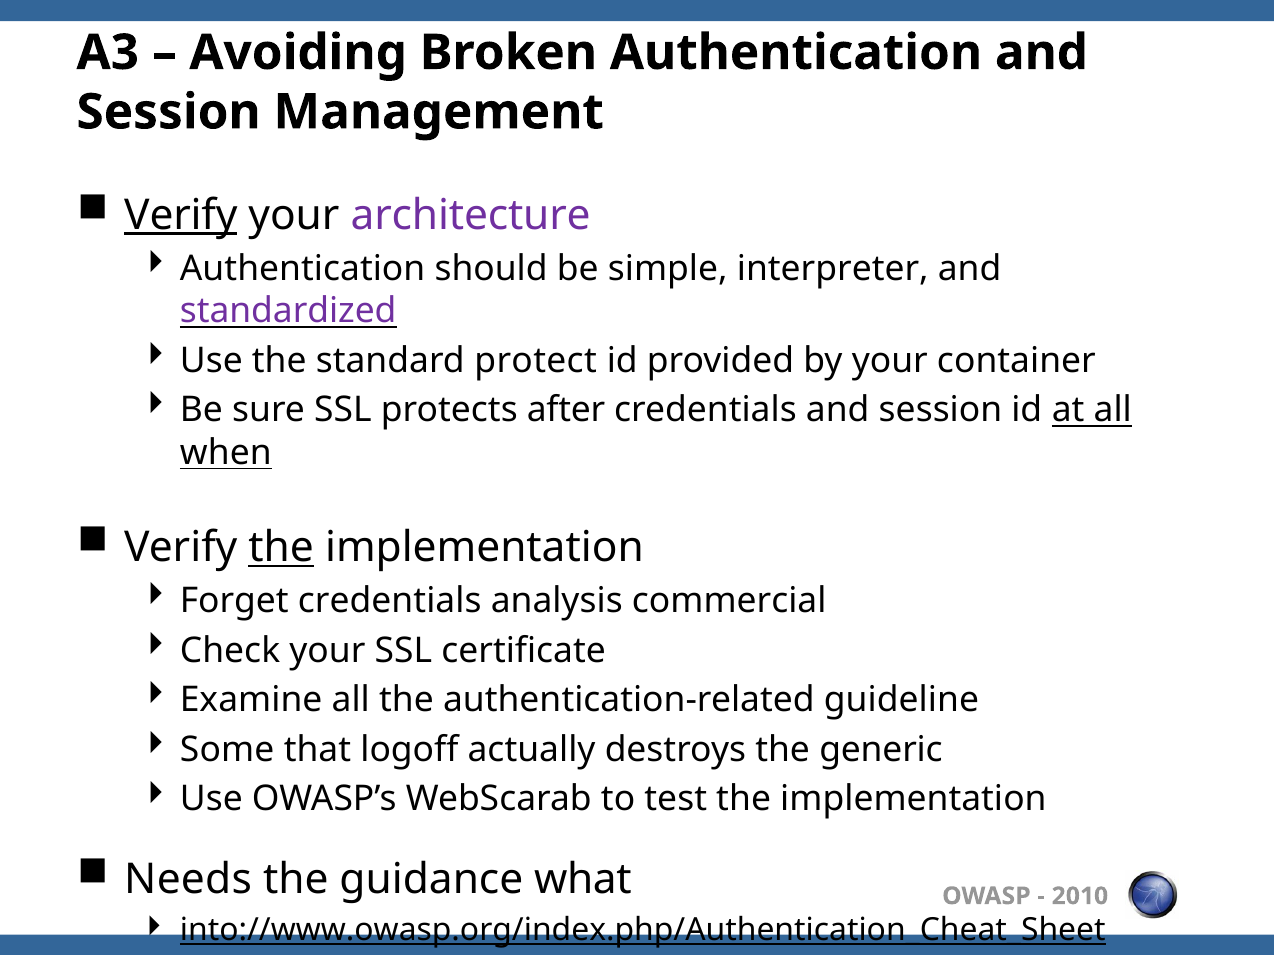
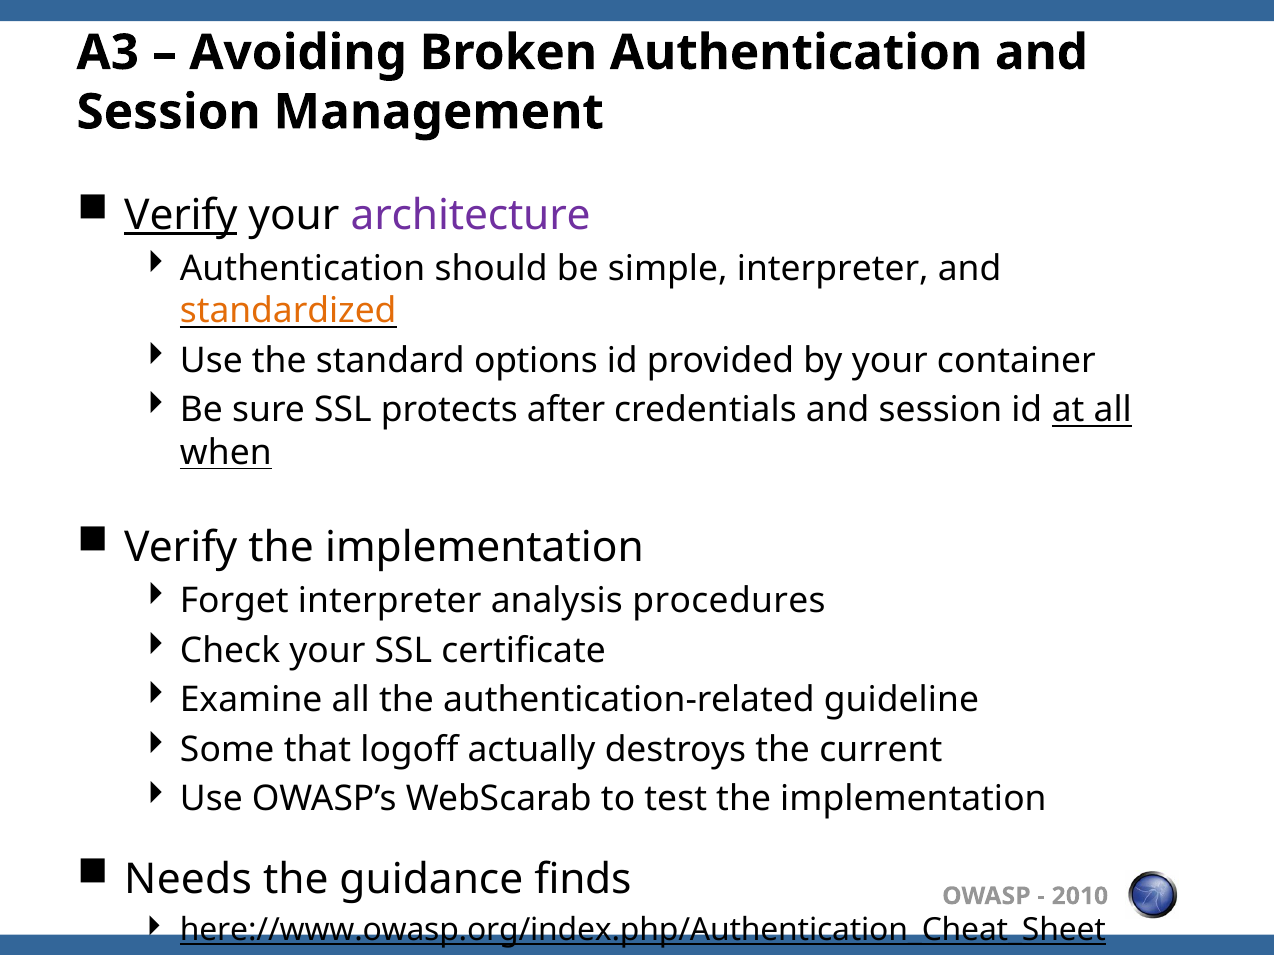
standardized colour: purple -> orange
protect: protect -> options
the at (281, 548) underline: present -> none
Forget credentials: credentials -> interpreter
commercial: commercial -> procedures
generic: generic -> current
what: what -> finds
into://www.owasp.org/index.php/Authentication_Cheat_Sheet: into://www.owasp.org/index.php/Authentication_Cheat_Sheet -> here://www.owasp.org/index.php/Authentication_Cheat_Sheet
